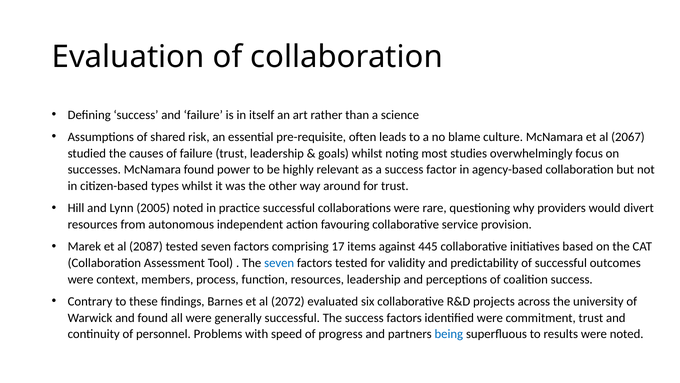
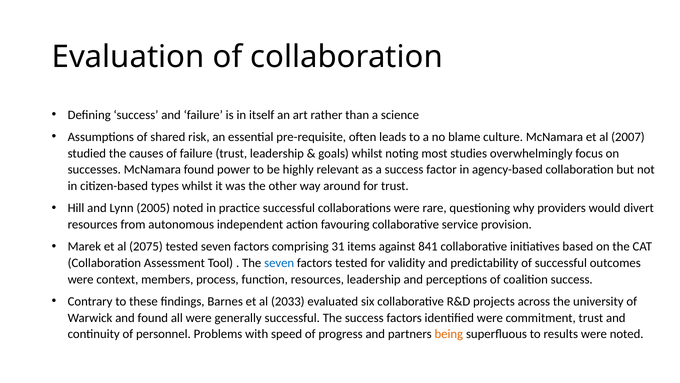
2067: 2067 -> 2007
2087: 2087 -> 2075
17: 17 -> 31
445: 445 -> 841
2072: 2072 -> 2033
being colour: blue -> orange
